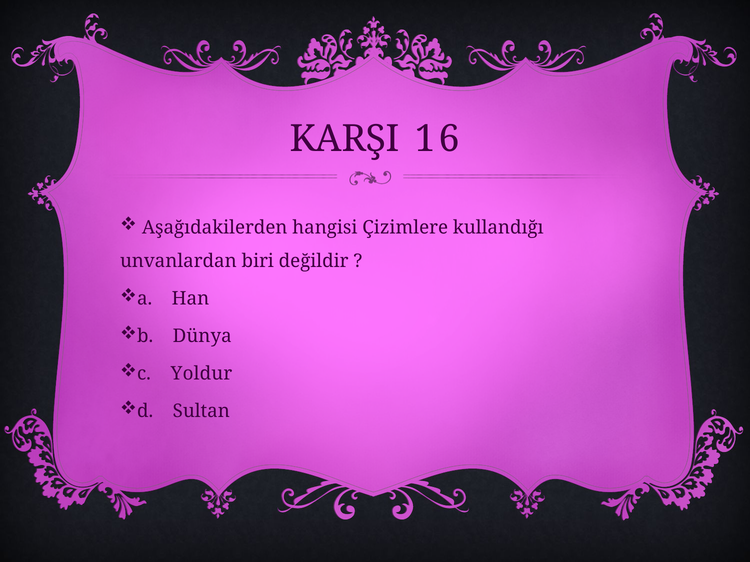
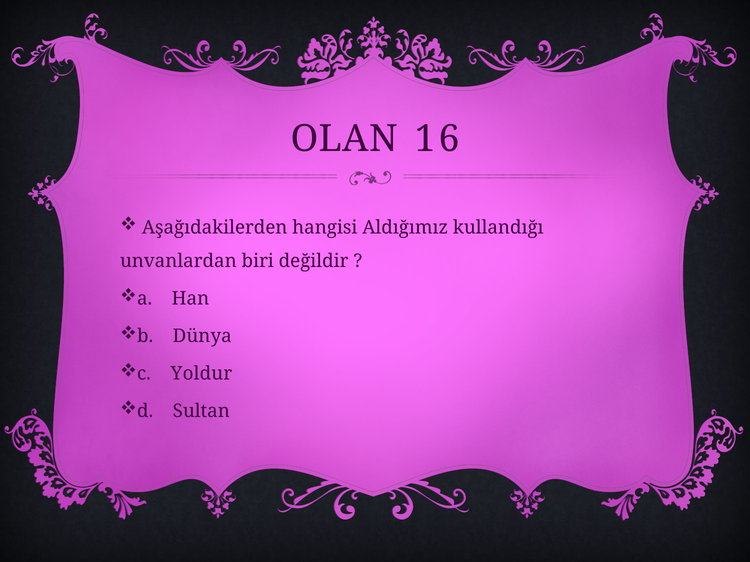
KARŞI: KARŞI -> OLAN
Çizimlere: Çizimlere -> Aldığımız
